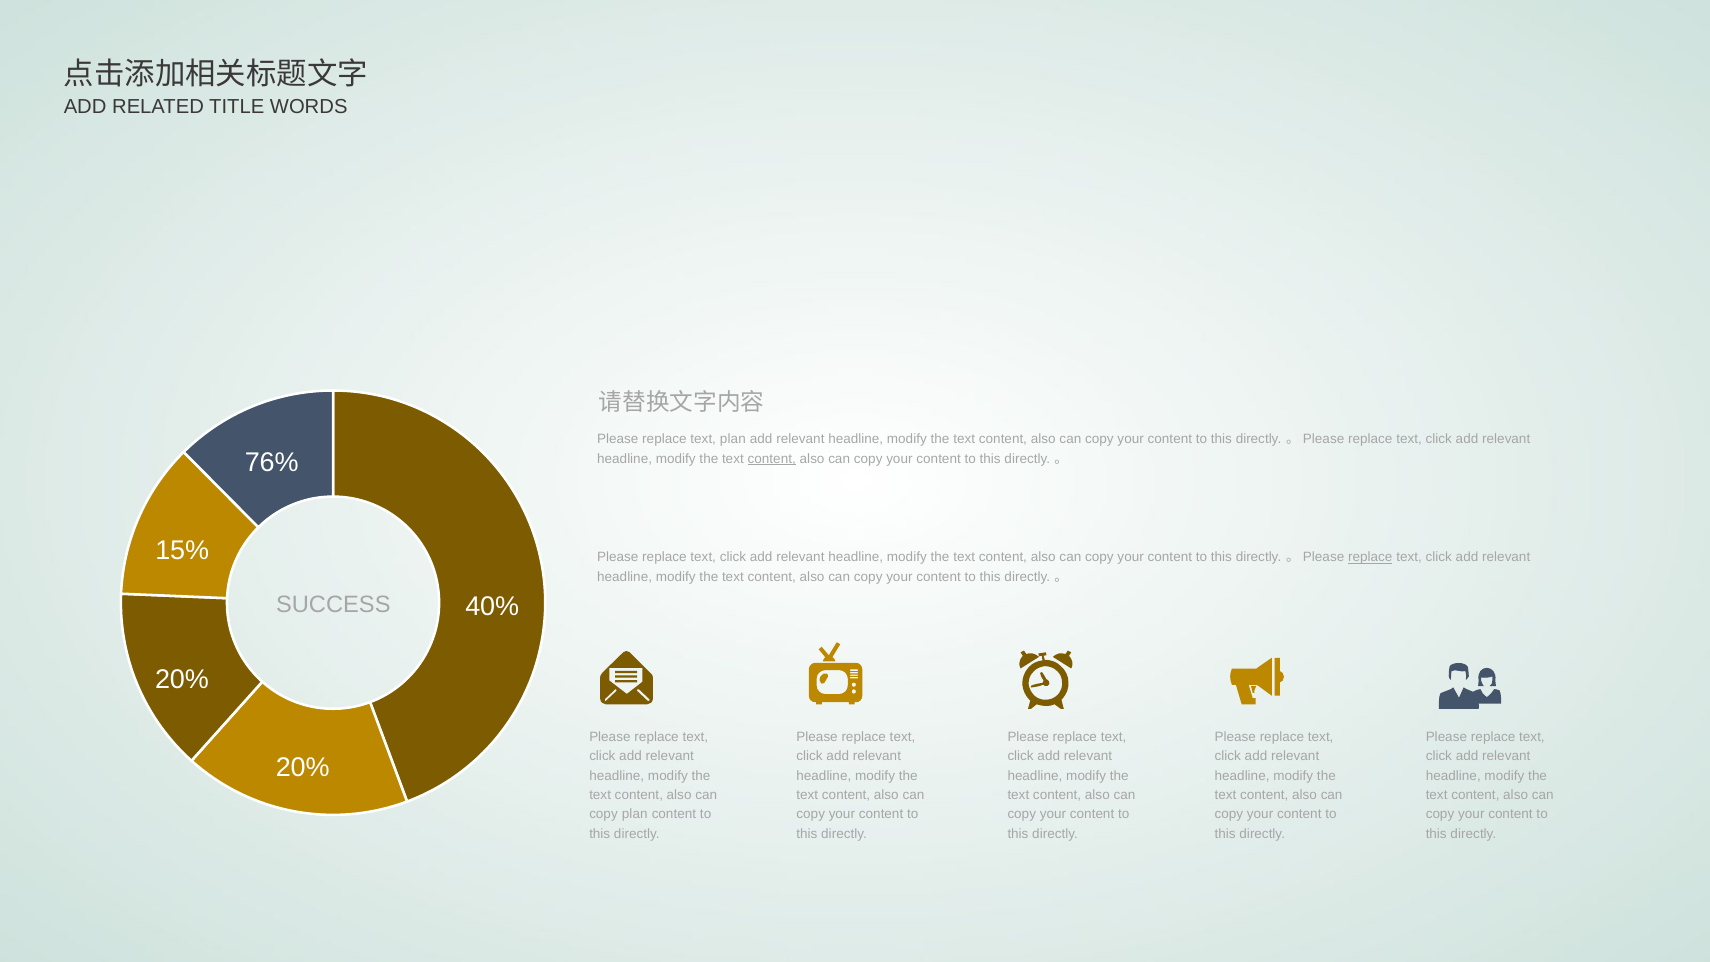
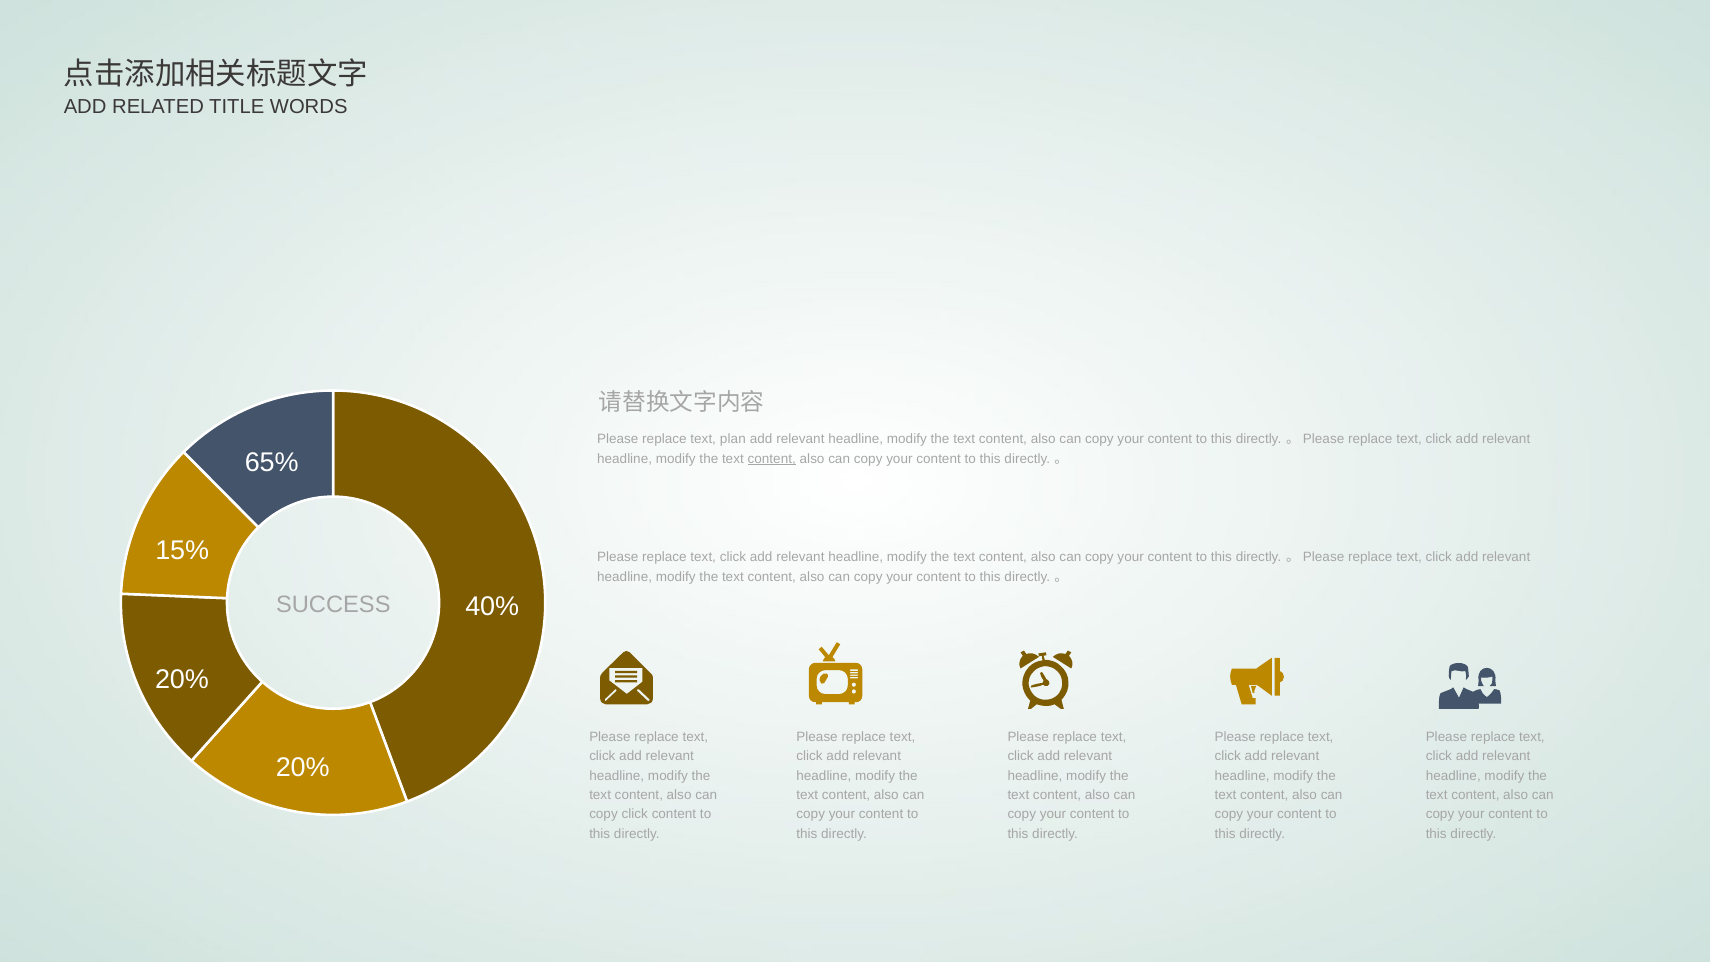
76%: 76% -> 65%
replace at (1370, 557) underline: present -> none
copy plan: plan -> click
